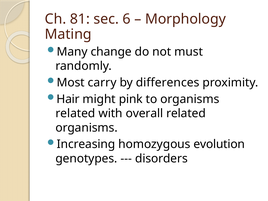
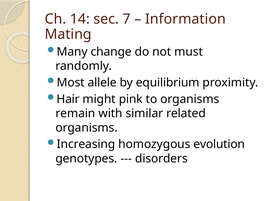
81: 81 -> 14
6: 6 -> 7
Morphology: Morphology -> Information
carry: carry -> allele
differences: differences -> equilibrium
related at (75, 113): related -> remain
overall: overall -> similar
